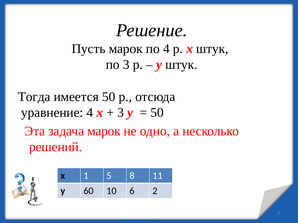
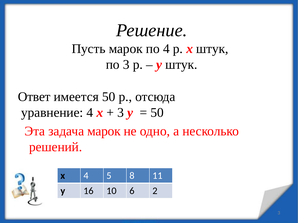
Тогда: Тогда -> Ответ
х 1: 1 -> 4
60: 60 -> 16
